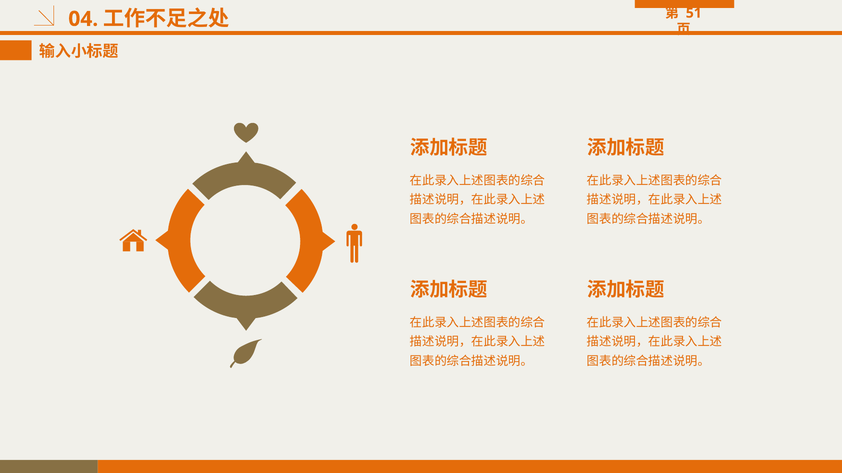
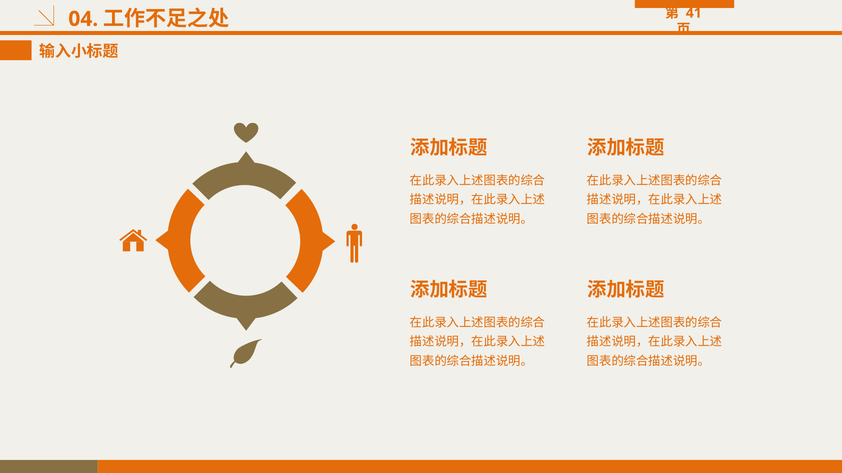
51: 51 -> 41
